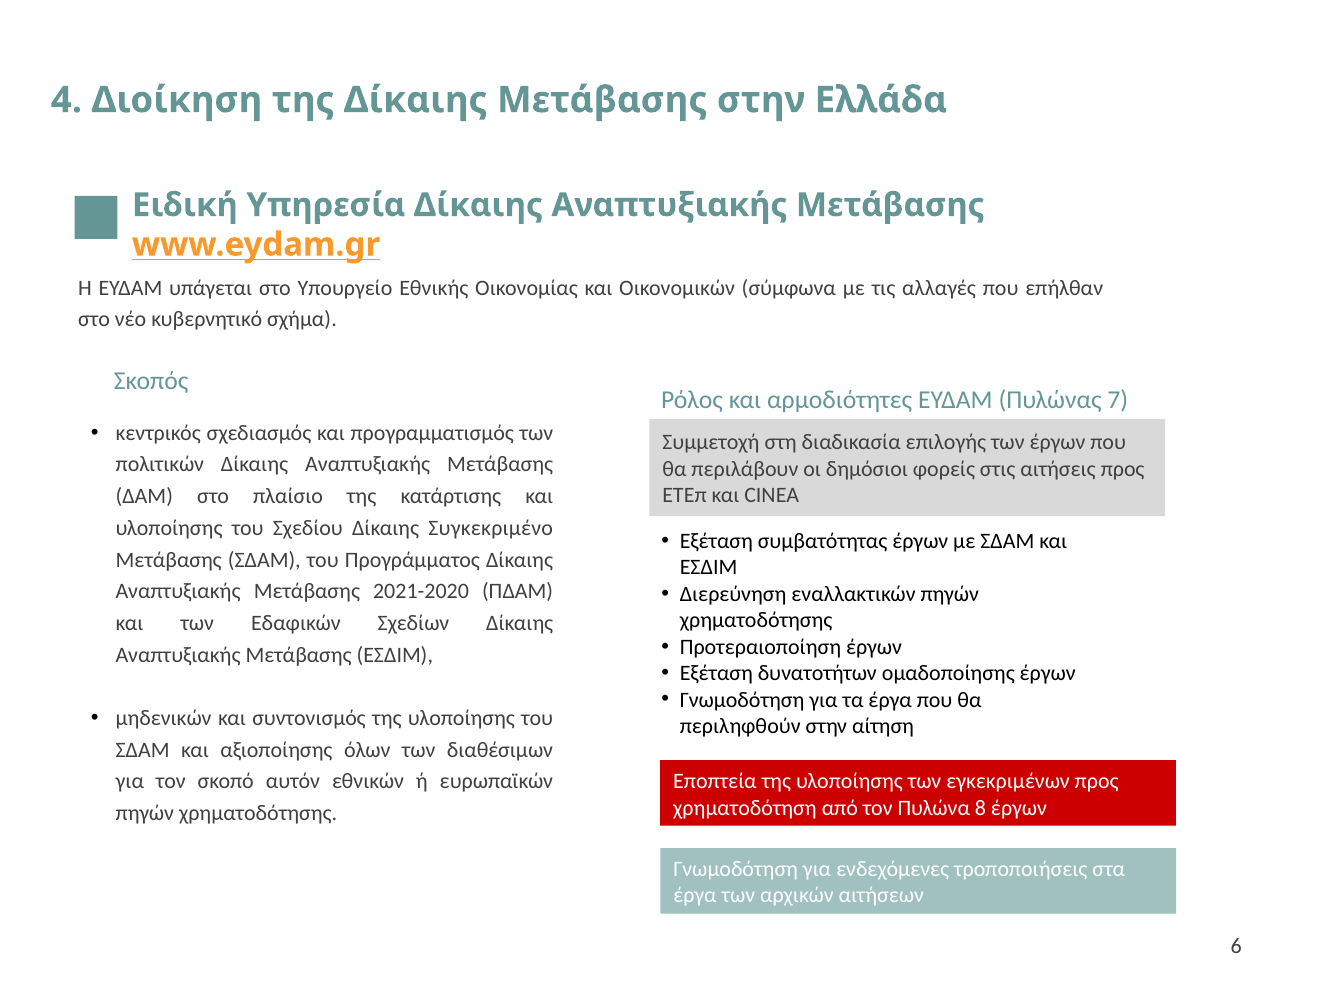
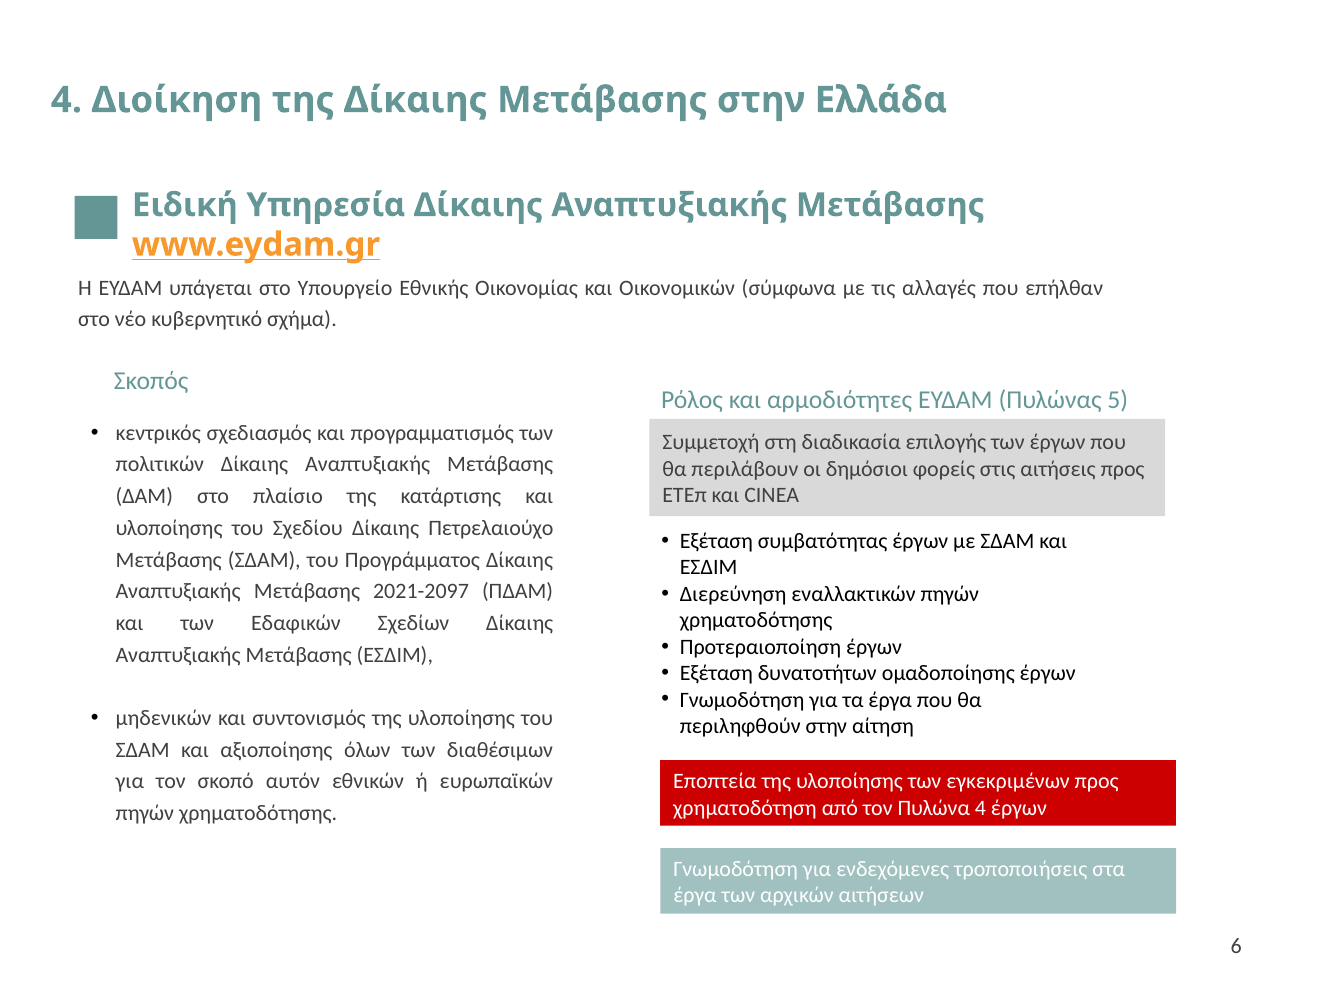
7: 7 -> 5
Συγκεκριμένο: Συγκεκριμένο -> Πετρελαιούχο
2021-2020: 2021-2020 -> 2021-2097
Πυλώνα 8: 8 -> 4
